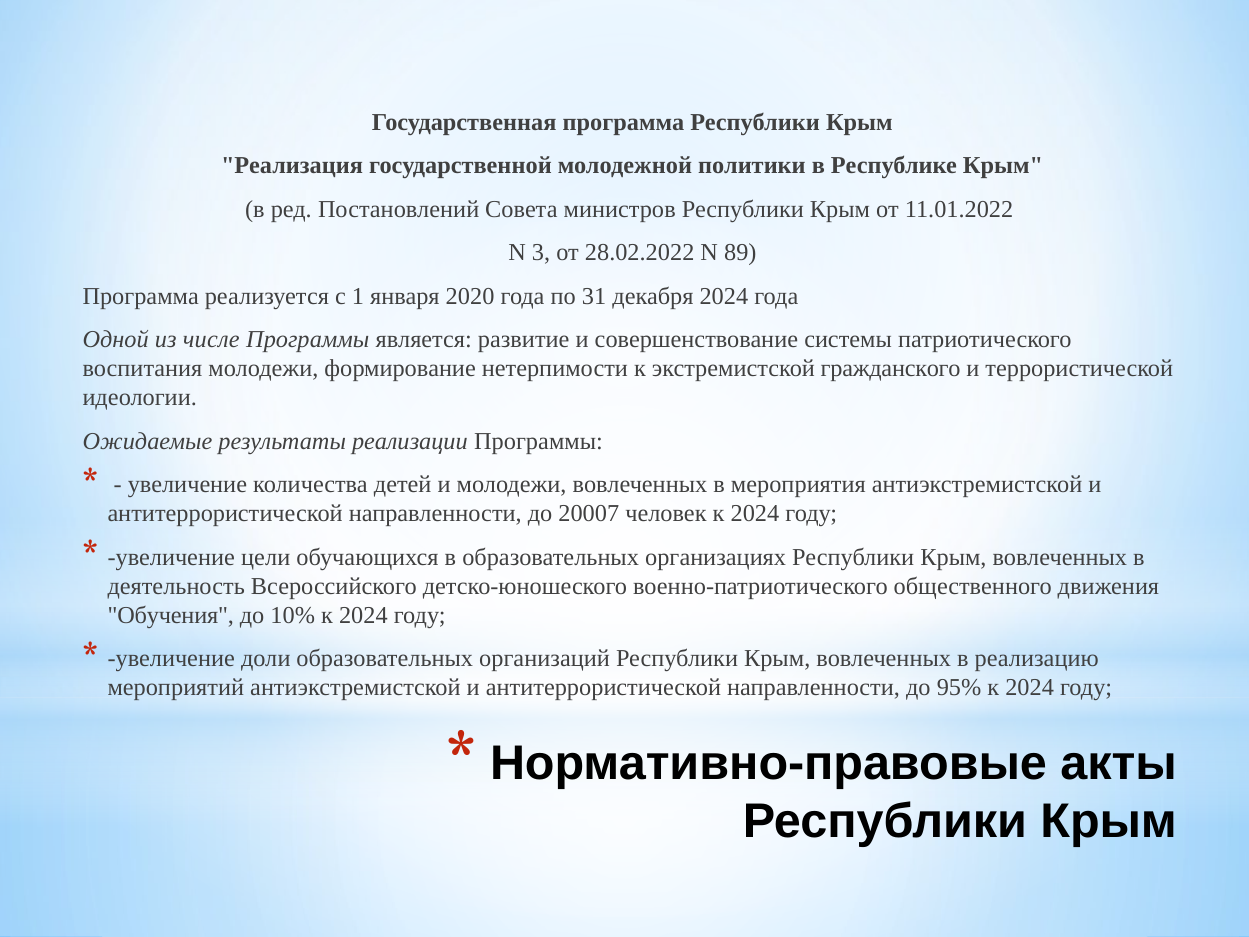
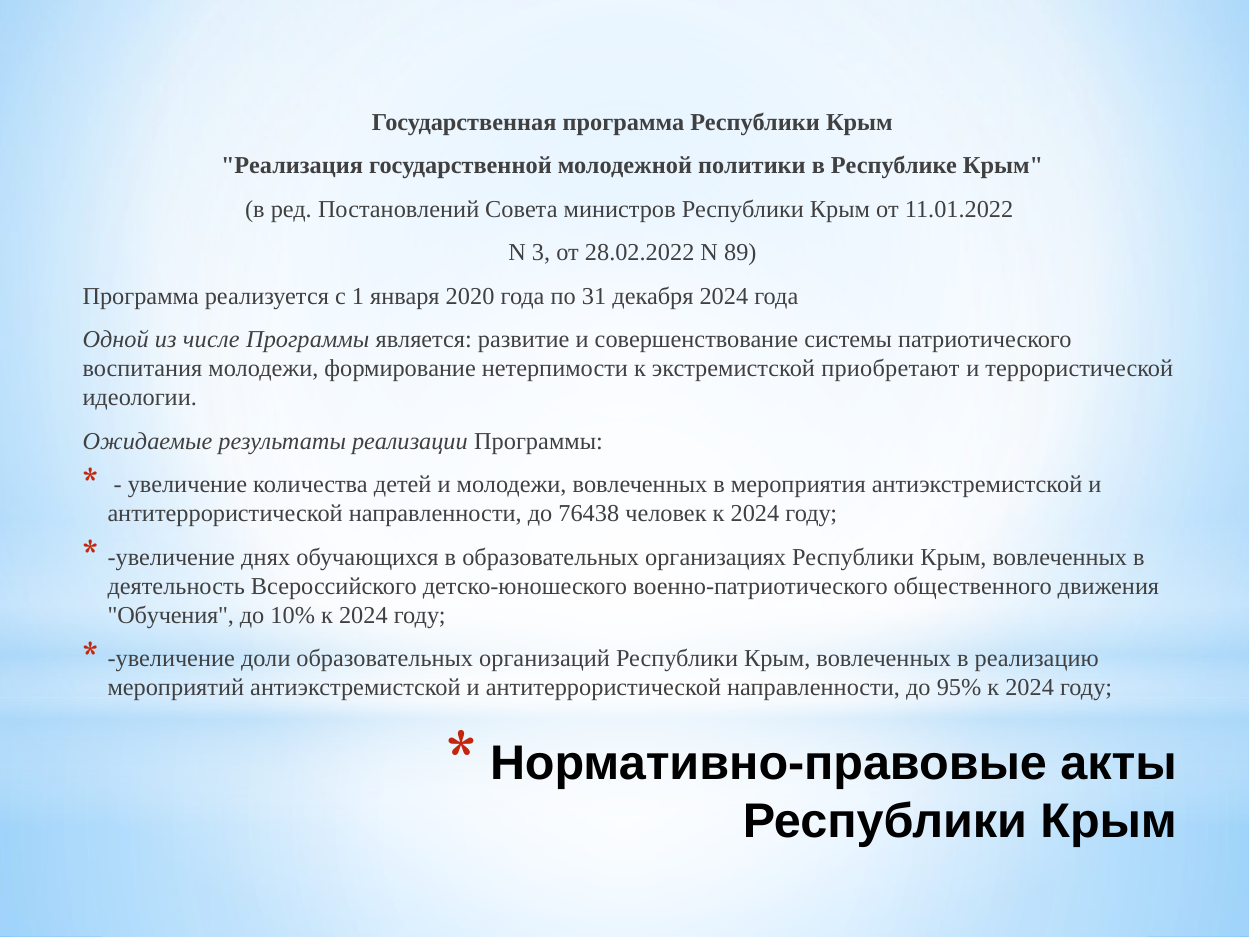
гражданского: гражданского -> приобретают
20007: 20007 -> 76438
цели: цели -> днях
